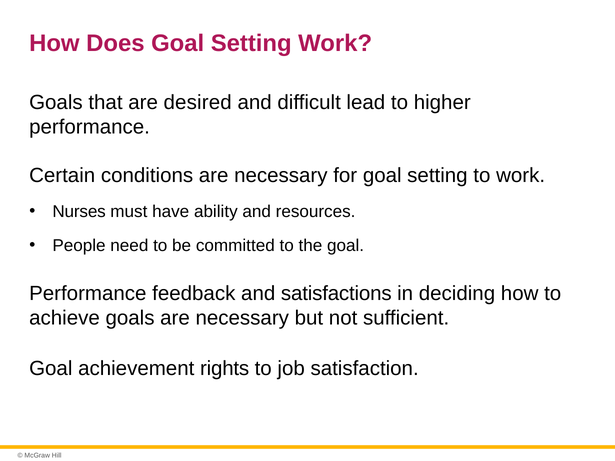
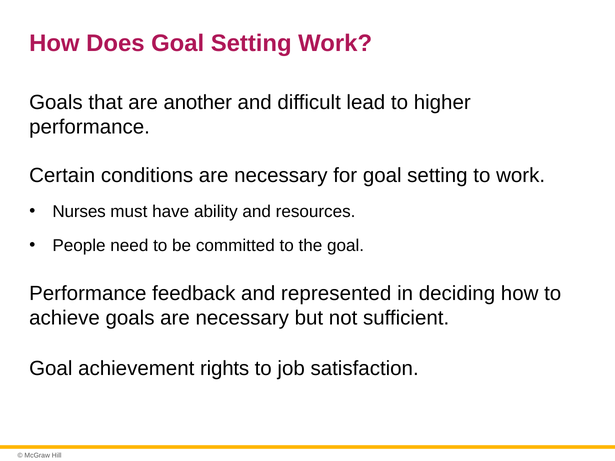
desired: desired -> another
satisfactions: satisfactions -> represented
